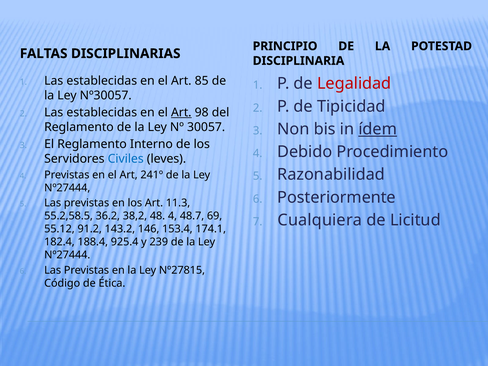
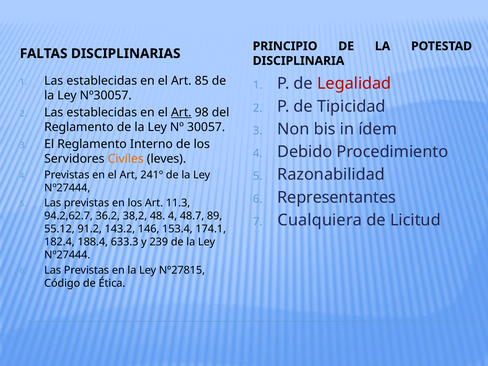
ídem underline: present -> none
Civiles colour: blue -> orange
Posteriormente: Posteriormente -> Representantes
55.2,58.5: 55.2,58.5 -> 94.2,62.7
69: 69 -> 89
925.4: 925.4 -> 633.3
